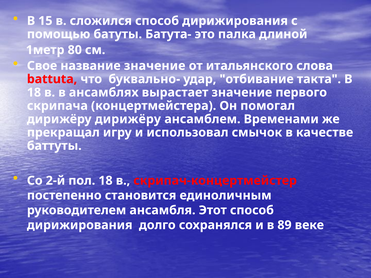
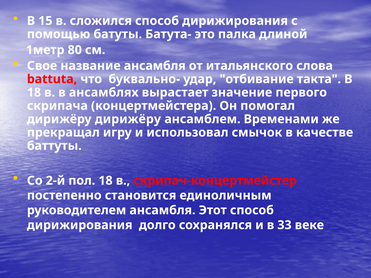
название значение: значение -> ансамбля
89: 89 -> 33
